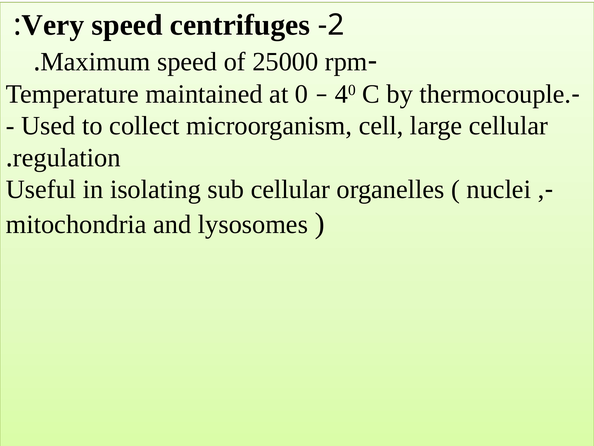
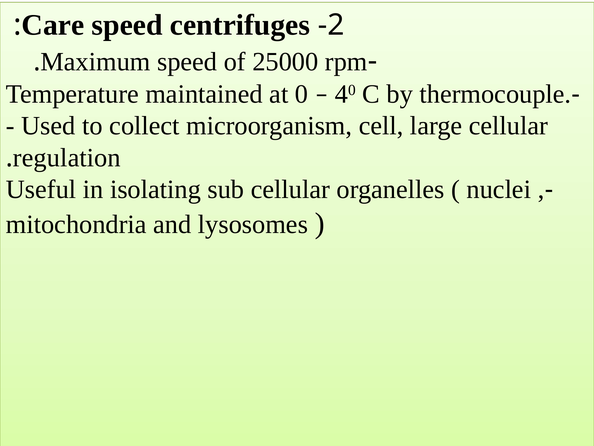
Very: Very -> Care
